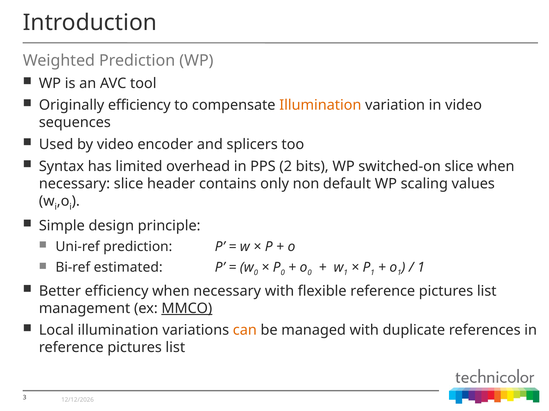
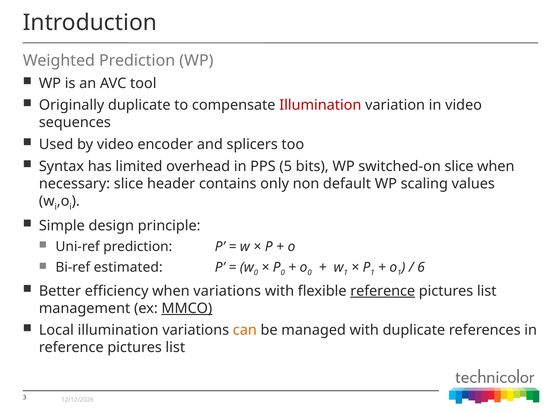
Originally efficiency: efficiency -> duplicate
Illumination at (320, 105) colour: orange -> red
2: 2 -> 5
1 at (421, 268): 1 -> 6
efficiency when necessary: necessary -> variations
reference at (383, 291) underline: none -> present
